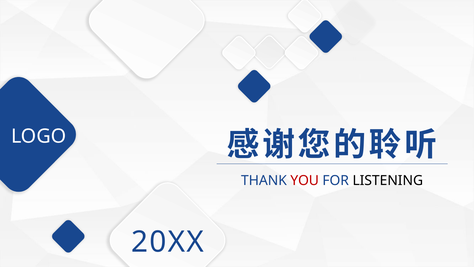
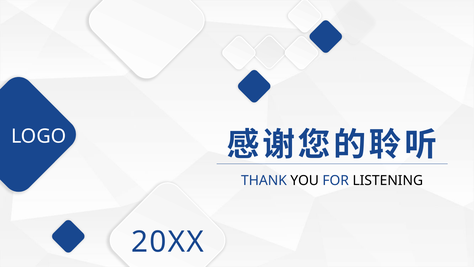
YOU colour: red -> black
